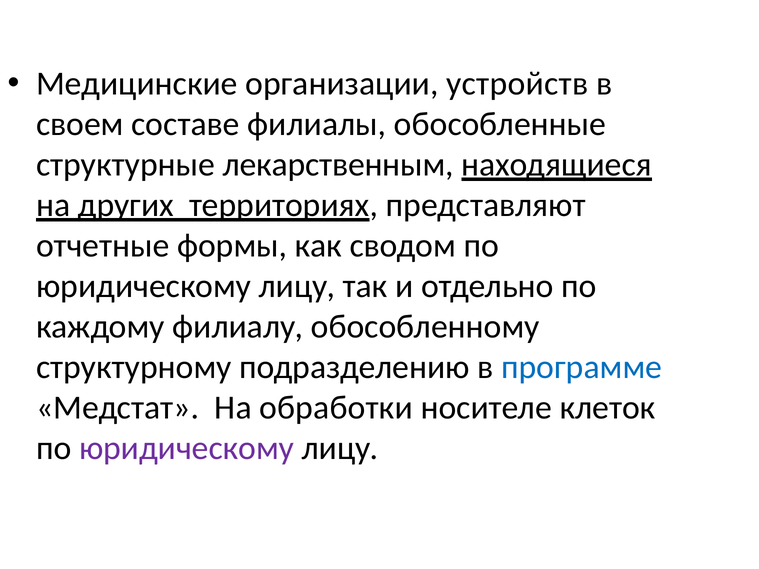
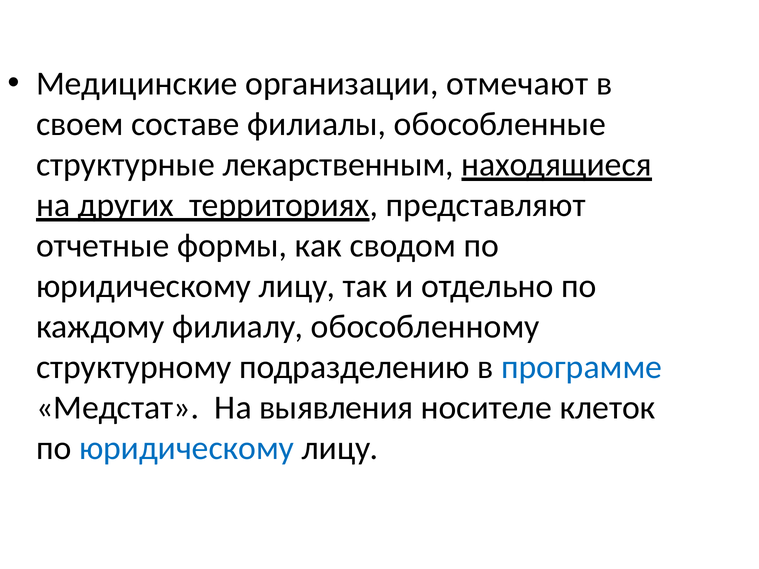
устройств: устройств -> отмечают
обработки: обработки -> выявления
юридическому at (187, 448) colour: purple -> blue
